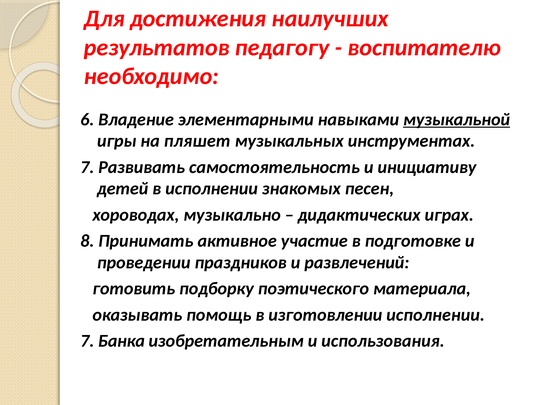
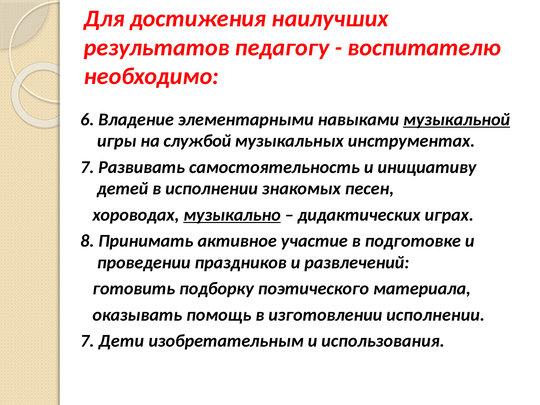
пляшет: пляшет -> службой
музыкально underline: none -> present
Банка: Банка -> Дети
